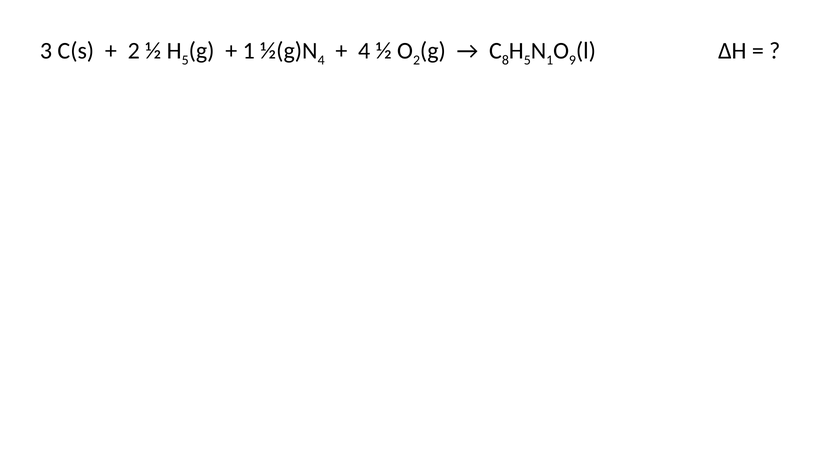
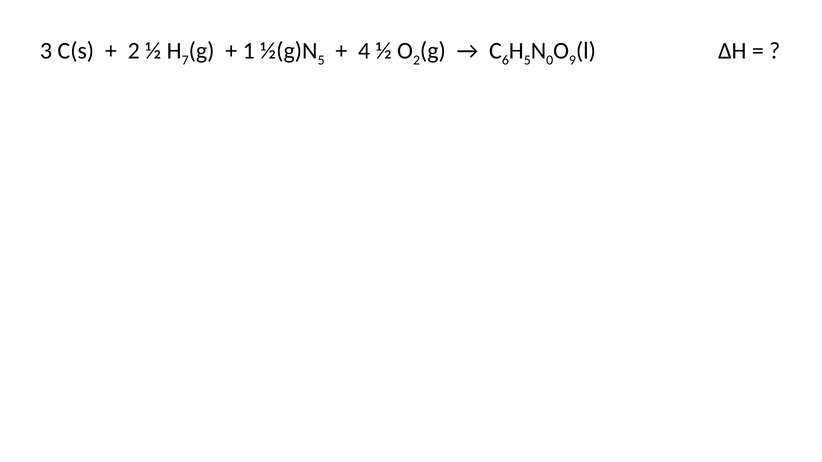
5 at (185, 60): 5 -> 7
4 at (321, 60): 4 -> 5
8: 8 -> 6
1 at (550, 60): 1 -> 0
